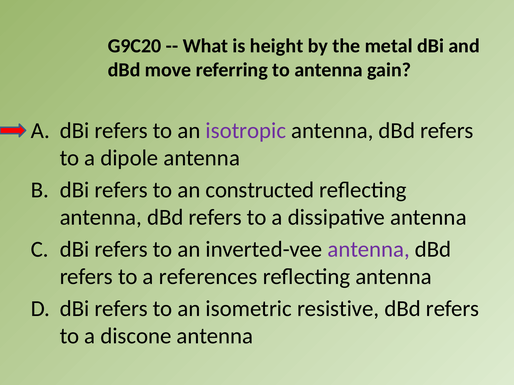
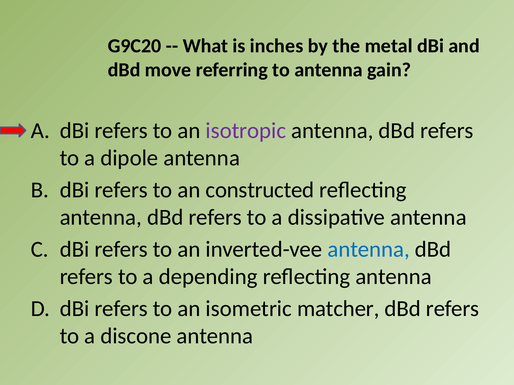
height: height -> inches
antenna at (369, 250) colour: purple -> blue
references: references -> depending
resistive: resistive -> matcher
